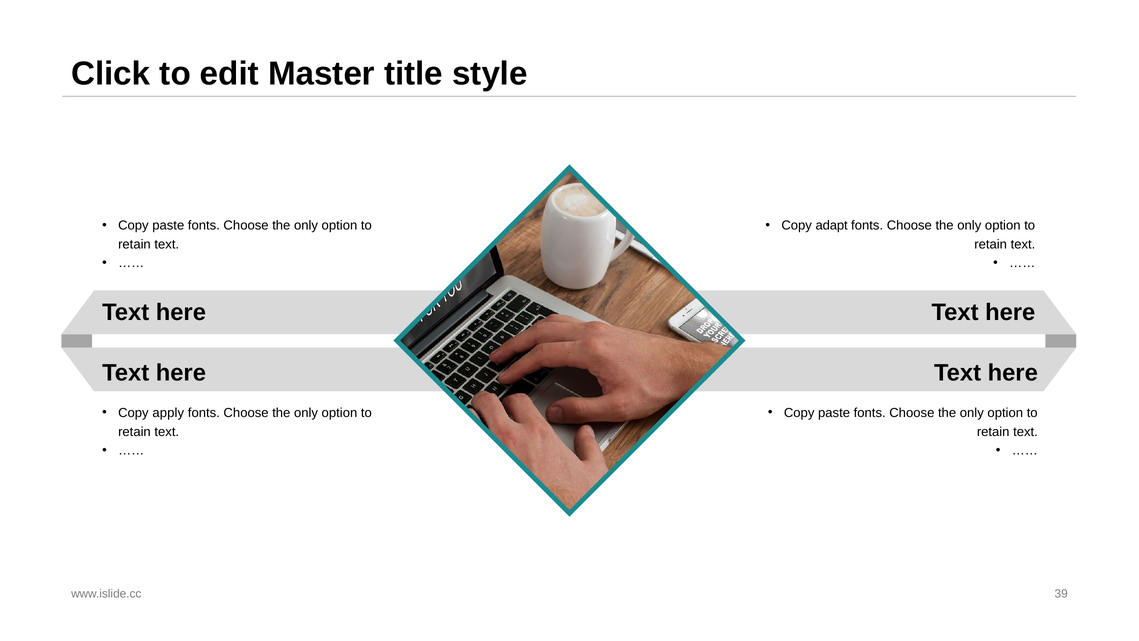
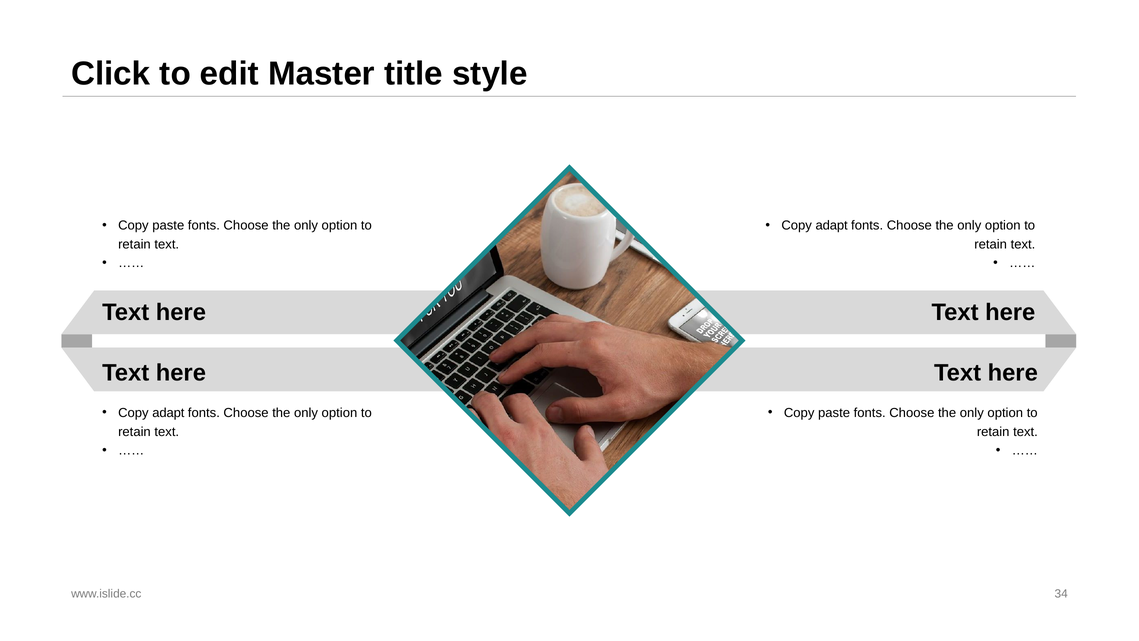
apply at (168, 413): apply -> adapt
39: 39 -> 34
